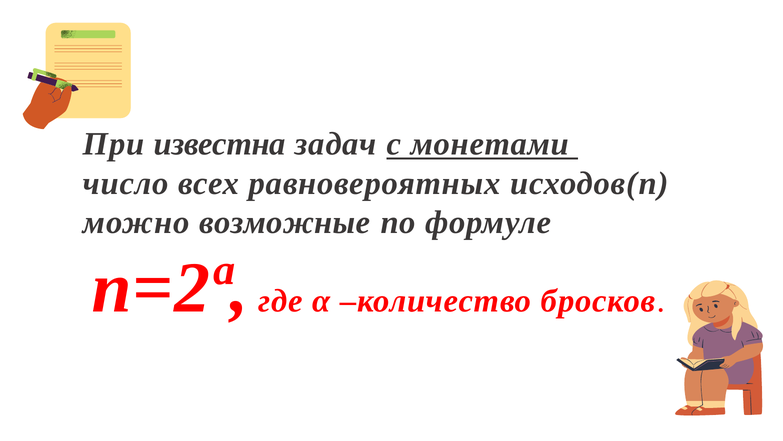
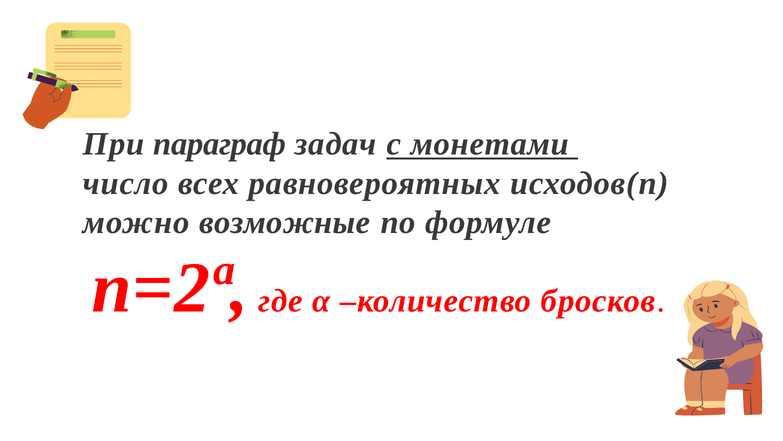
известна: известна -> параграф
